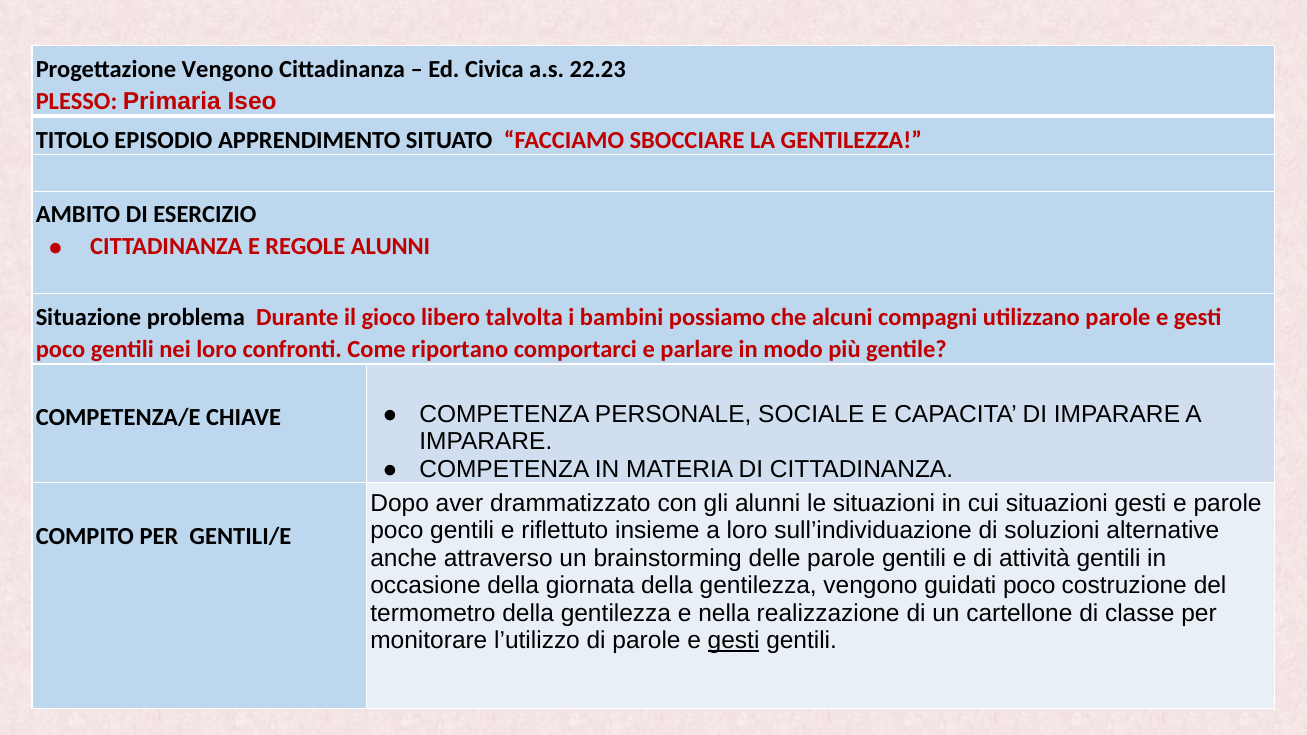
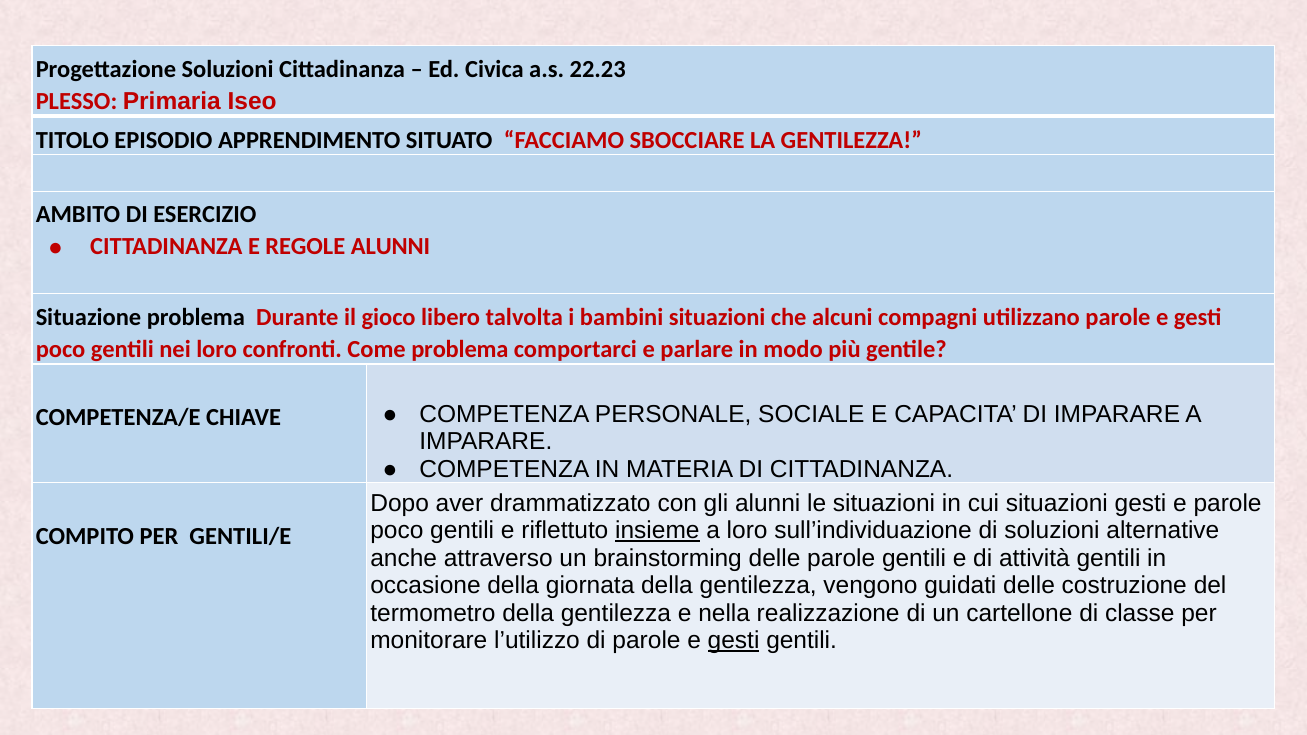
Progettazione Vengono: Vengono -> Soluzioni
bambini possiamo: possiamo -> situazioni
Come riportano: riportano -> problema
insieme underline: none -> present
guidati poco: poco -> delle
